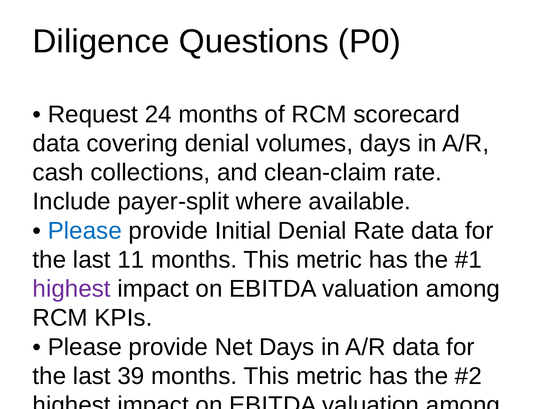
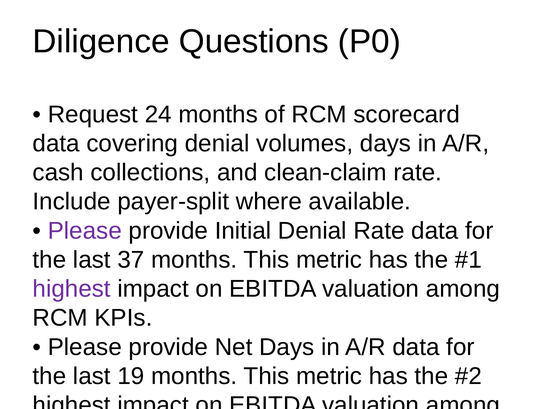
Please at (85, 231) colour: blue -> purple
11: 11 -> 37
39: 39 -> 19
